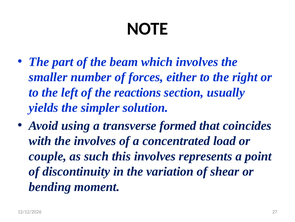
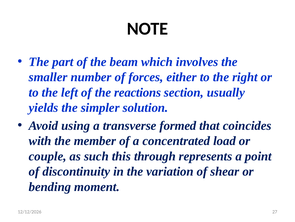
the involves: involves -> member
this involves: involves -> through
